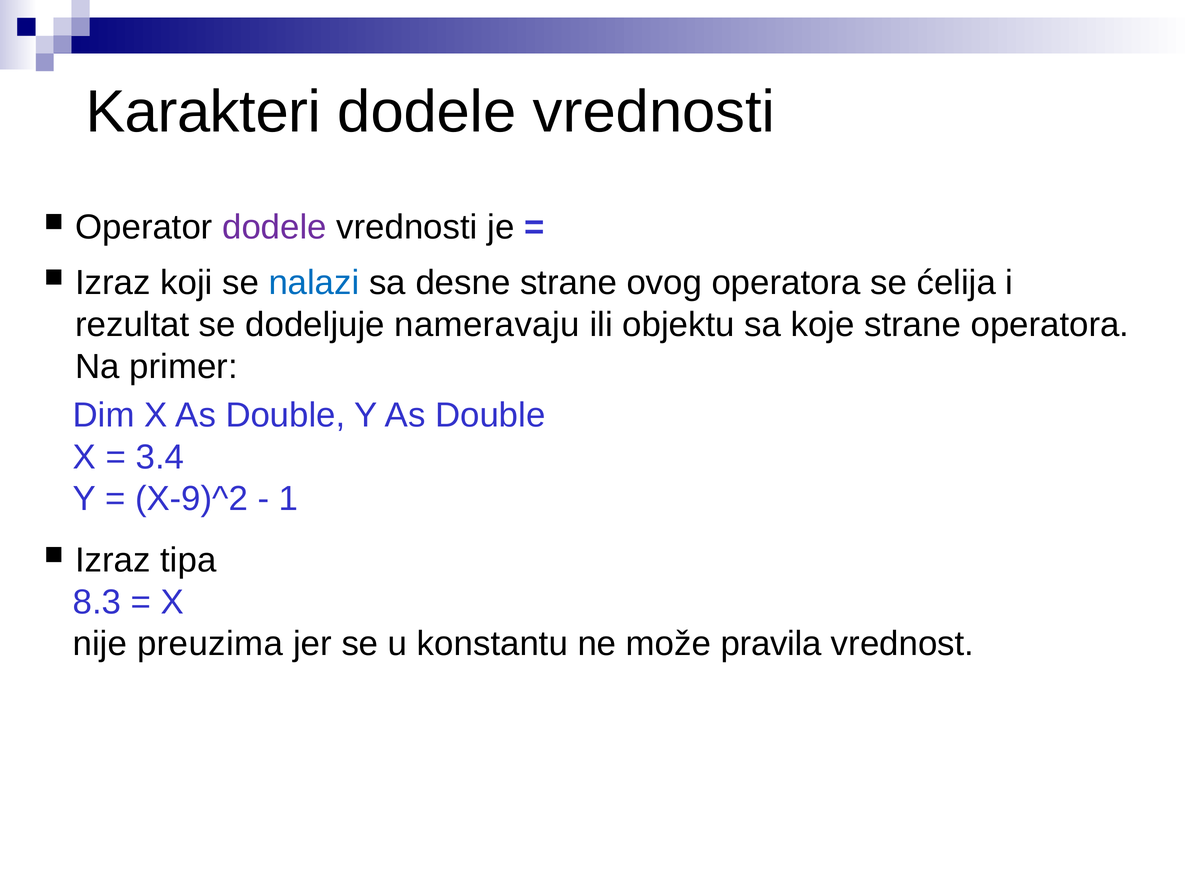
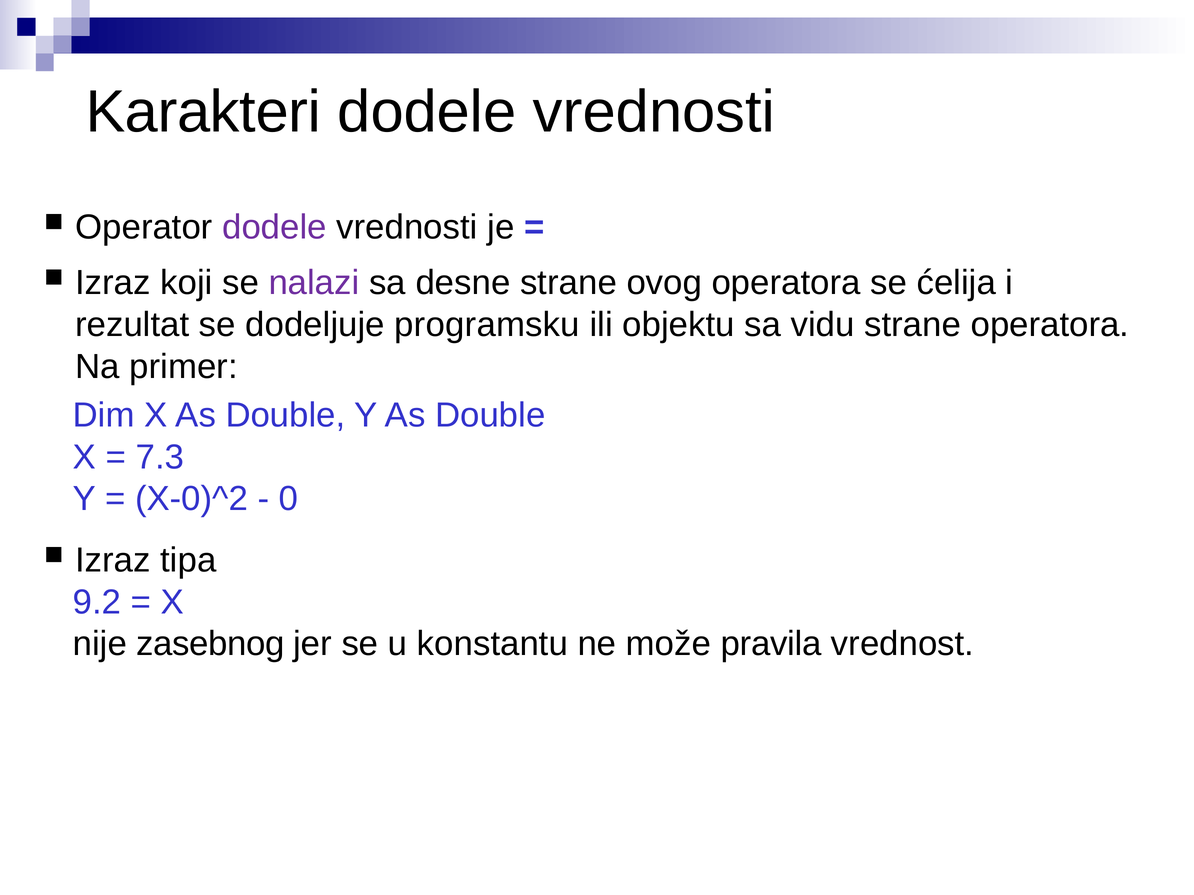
nalazi colour: blue -> purple
nameravaju: nameravaju -> programsku
koje: koje -> vidu
3.4: 3.4 -> 7.3
X-9)^2: X-9)^2 -> X-0)^2
1: 1 -> 0
8.3: 8.3 -> 9.2
preuzima: preuzima -> zasebnog
